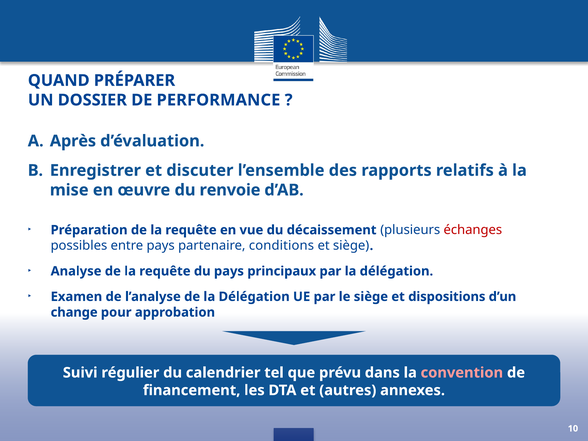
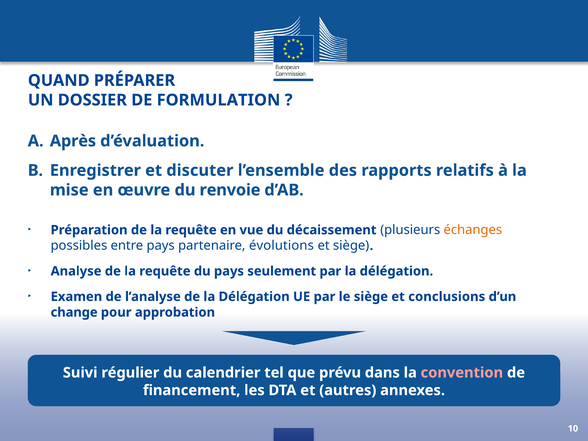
PERFORMANCE: PERFORMANCE -> FORMULATION
échanges colour: red -> orange
conditions: conditions -> évolutions
principaux: principaux -> seulement
dispositions: dispositions -> conclusions
